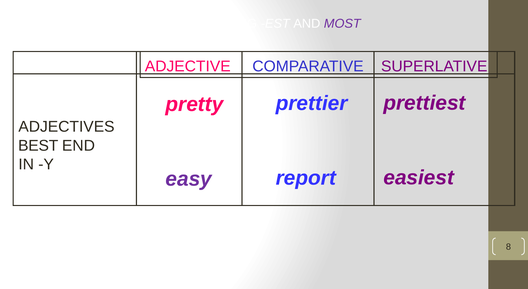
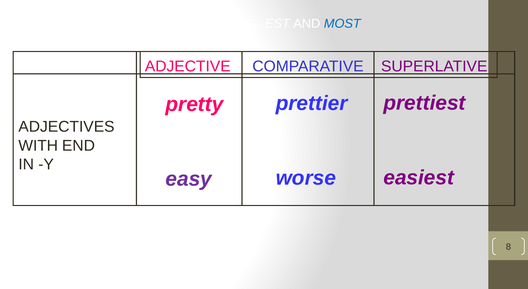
MOST colour: purple -> blue
BEST: BEST -> WITH
report: report -> worse
